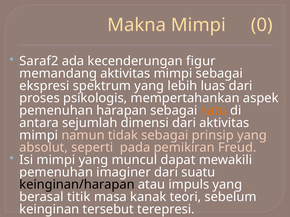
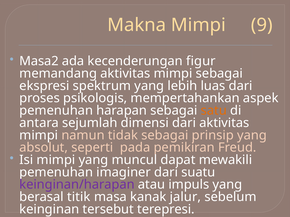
0: 0 -> 9
Saraf2: Saraf2 -> Masa2
keinginan/harapan colour: black -> purple
teori: teori -> jalur
